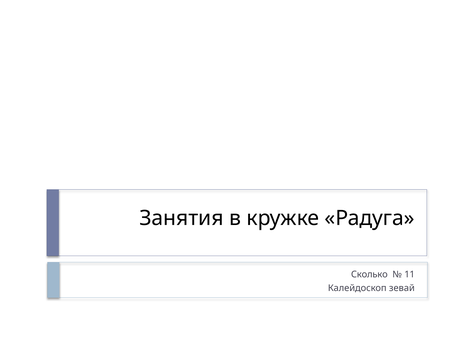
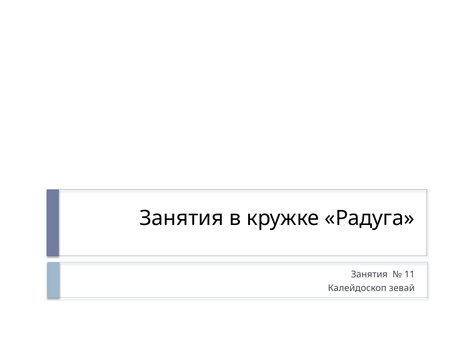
Сколько at (369, 275): Сколько -> Занятия
